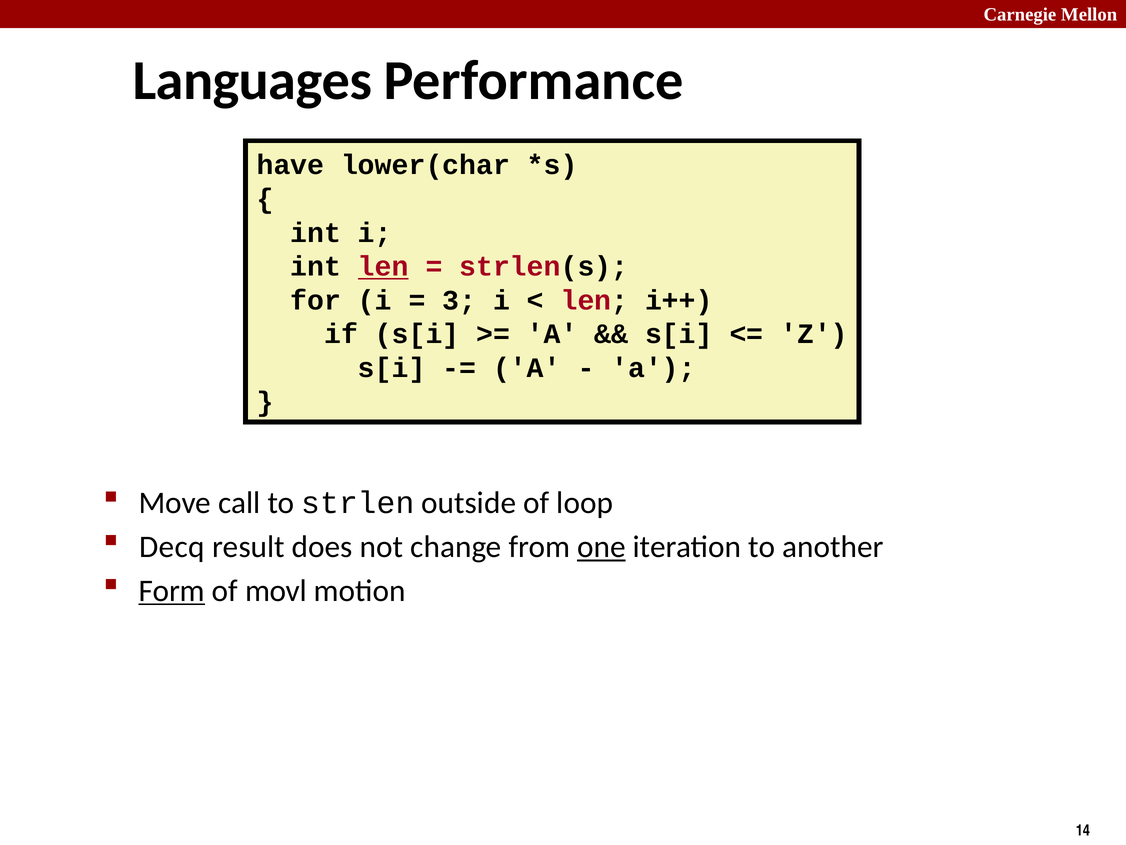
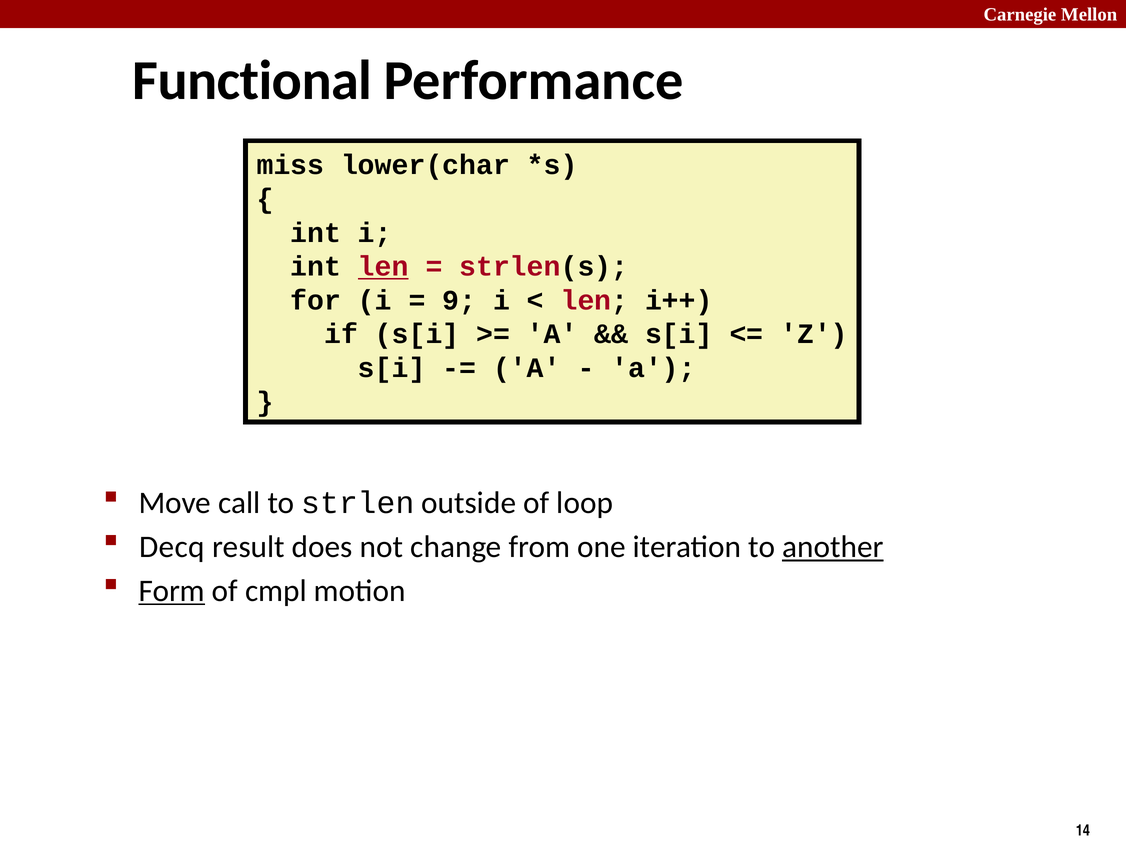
Languages: Languages -> Functional
have: have -> miss
3: 3 -> 9
one underline: present -> none
another underline: none -> present
movl: movl -> cmpl
